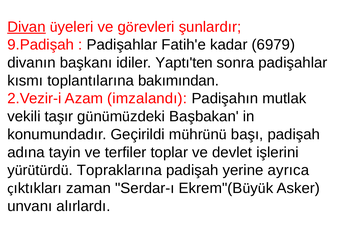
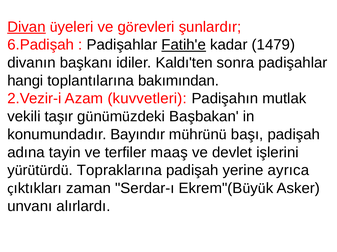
9.Padişah: 9.Padişah -> 6.Padişah
Fatih'e underline: none -> present
6979: 6979 -> 1479
Yaptı'ten: Yaptı'ten -> Kaldı'ten
kısmı: kısmı -> hangi
imzalandı: imzalandı -> kuvvetleri
Geçirildi: Geçirildi -> Bayındır
toplar: toplar -> maaş
